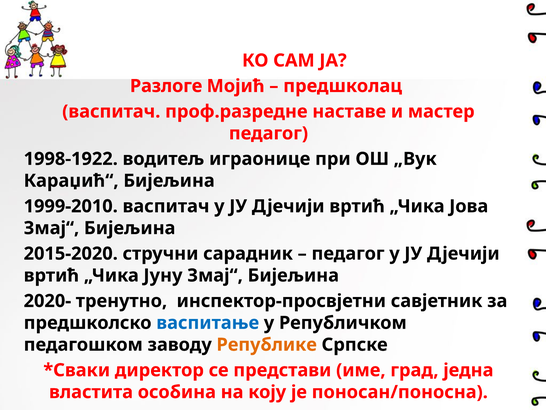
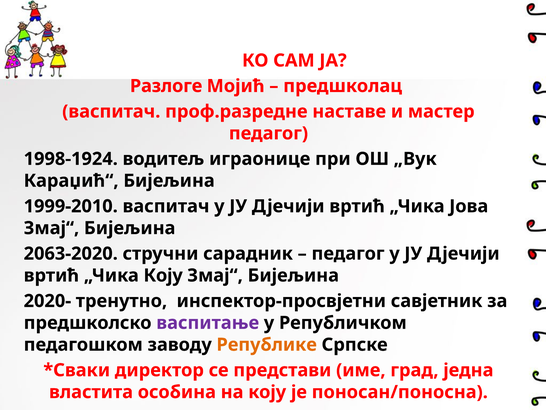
1998-1922: 1998-1922 -> 1998-1924
2015-2020: 2015-2020 -> 2063-2020
„Чика Јуну: Јуну -> Коју
васпитање colour: blue -> purple
